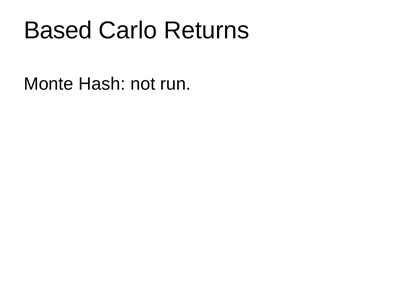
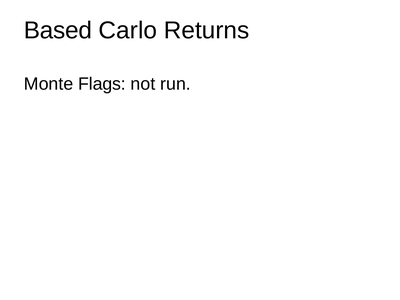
Hash: Hash -> Flags
